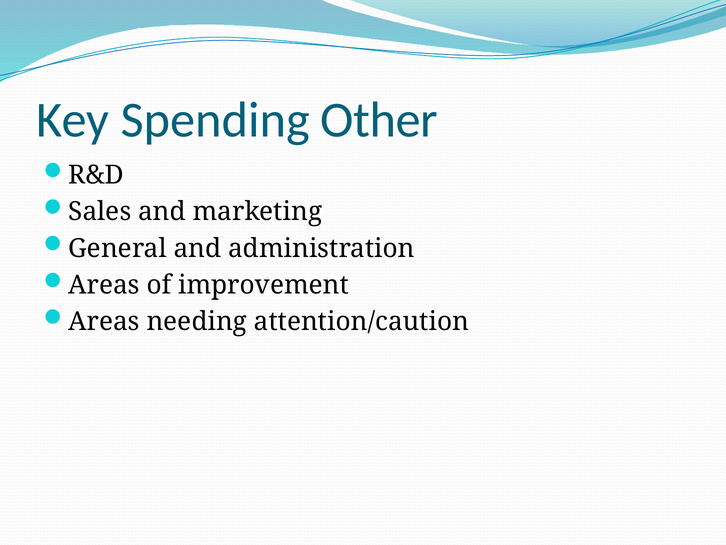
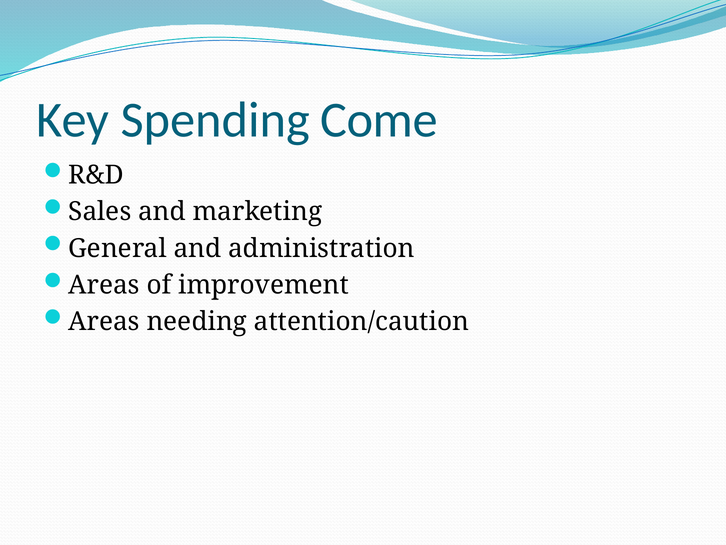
Other: Other -> Come
